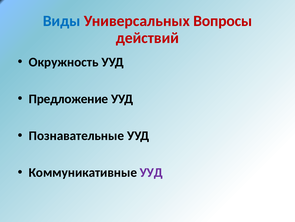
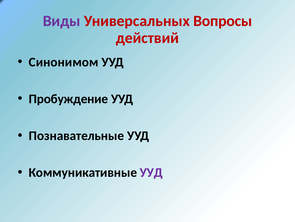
Виды colour: blue -> purple
Окружность: Окружность -> Синонимом
Предложение: Предложение -> Пробуждение
